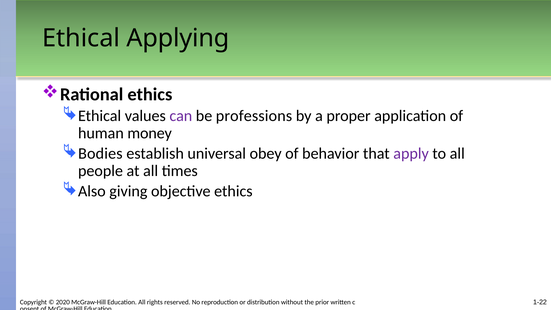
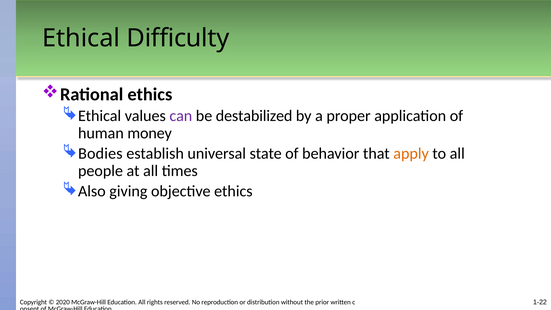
Applying: Applying -> Difficulty
professions: professions -> destabilized
obey: obey -> state
apply colour: purple -> orange
